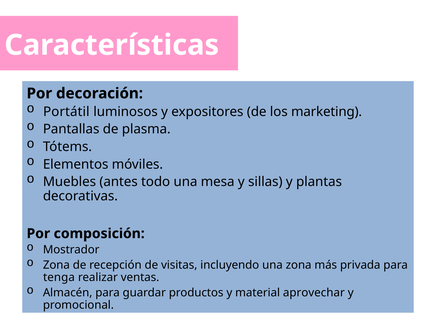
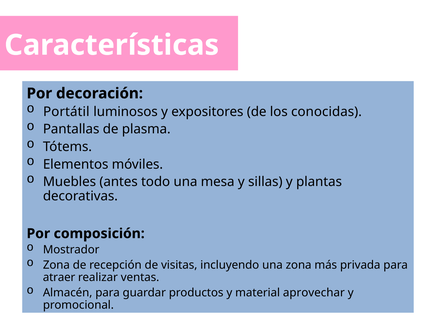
marketing: marketing -> conocidas
tenga: tenga -> atraer
